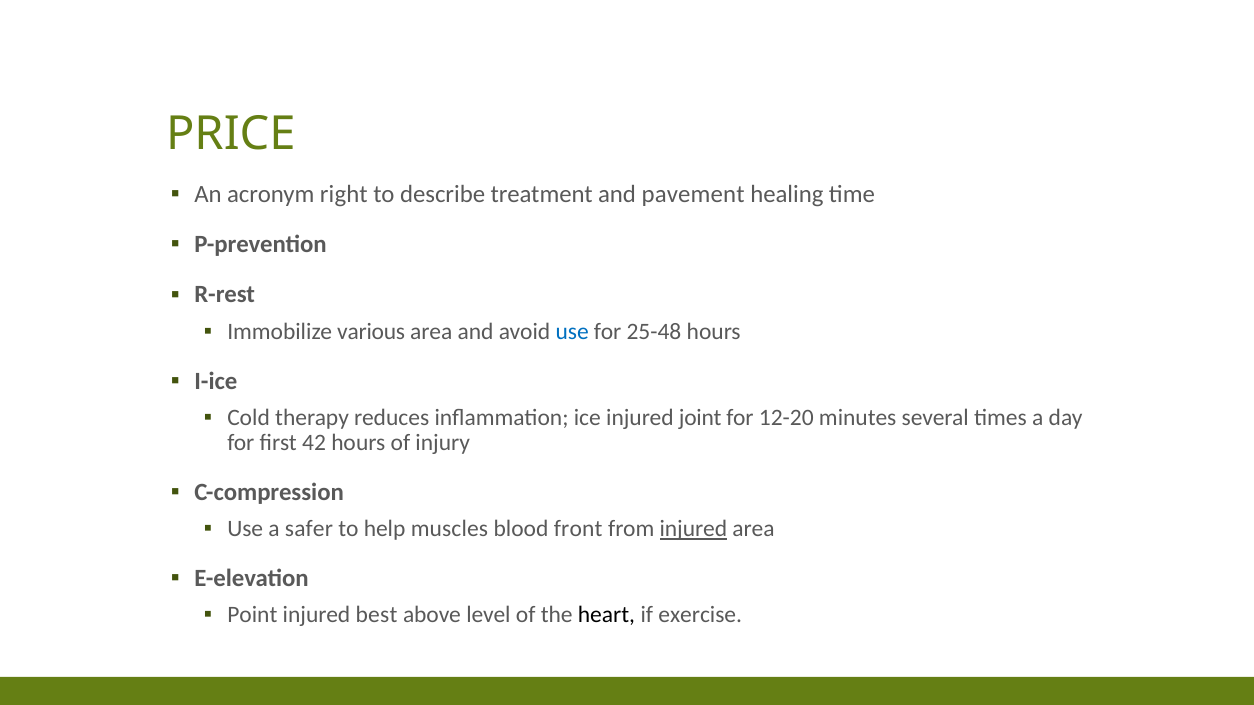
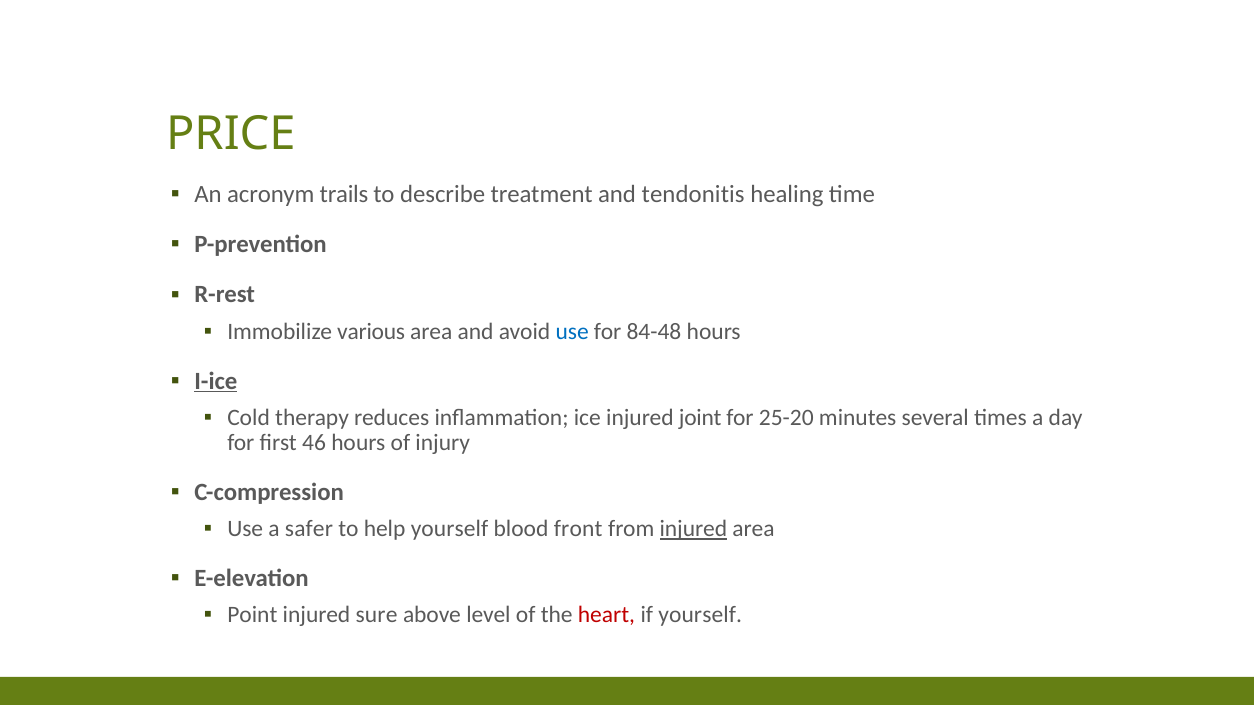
right: right -> trails
pavement: pavement -> tendonitis
25-48: 25-48 -> 84-48
I-ice underline: none -> present
12-20: 12-20 -> 25-20
42: 42 -> 46
help muscles: muscles -> yourself
best: best -> sure
heart colour: black -> red
if exercise: exercise -> yourself
